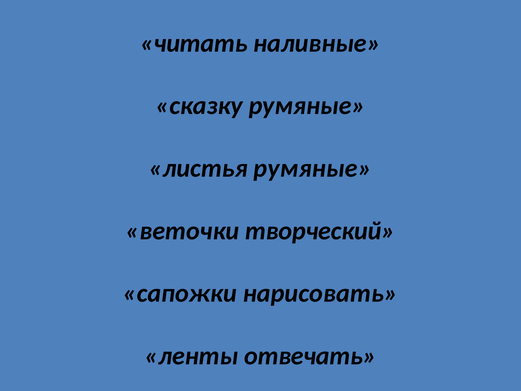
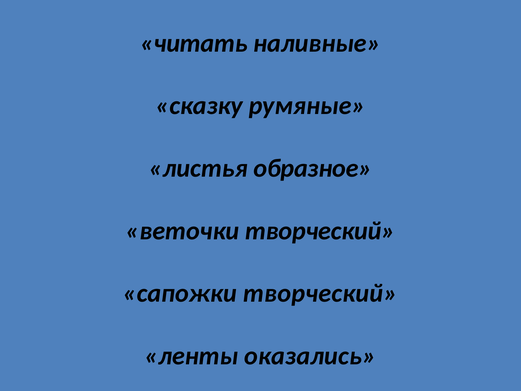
листья румяные: румяные -> образное
сапожки нарисовать: нарисовать -> творческий
отвечать: отвечать -> оказались
